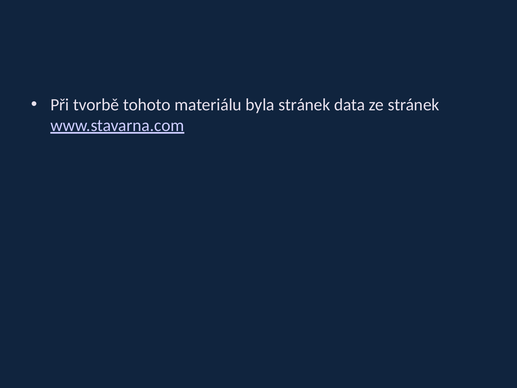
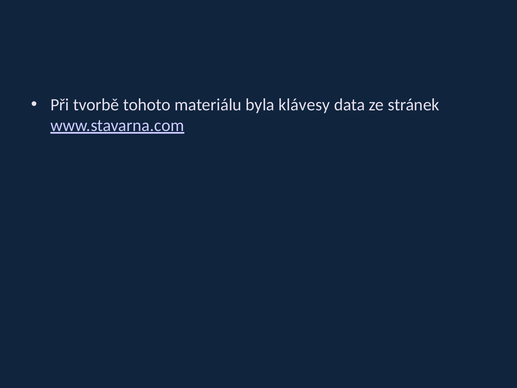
byla stránek: stránek -> klávesy
